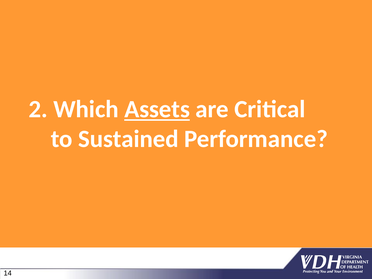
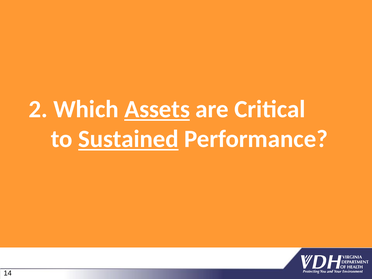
Sustained underline: none -> present
